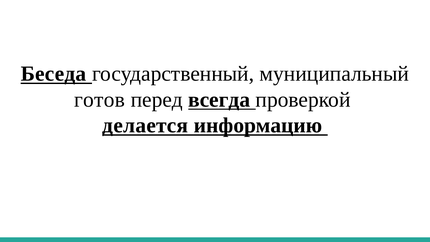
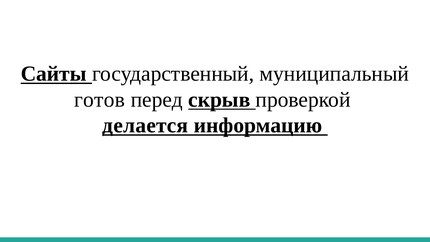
Беседа: Беседа -> Сайты
всегда: всегда -> скрыв
